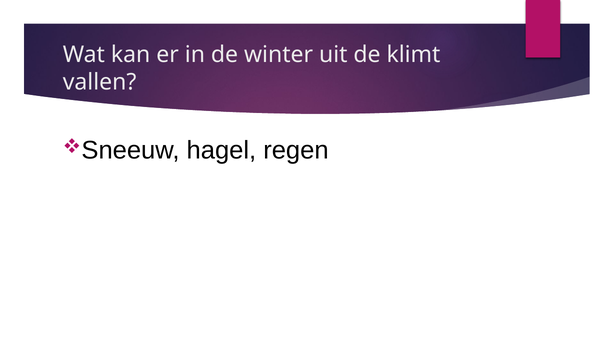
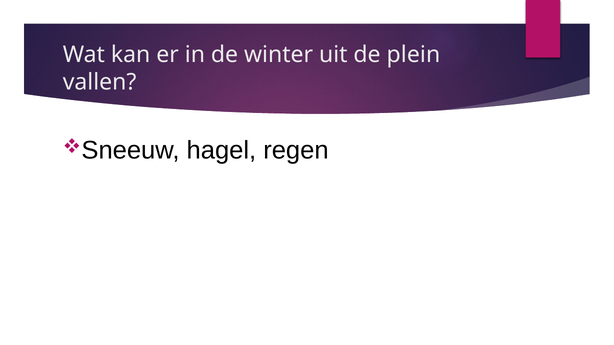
klimt: klimt -> plein
